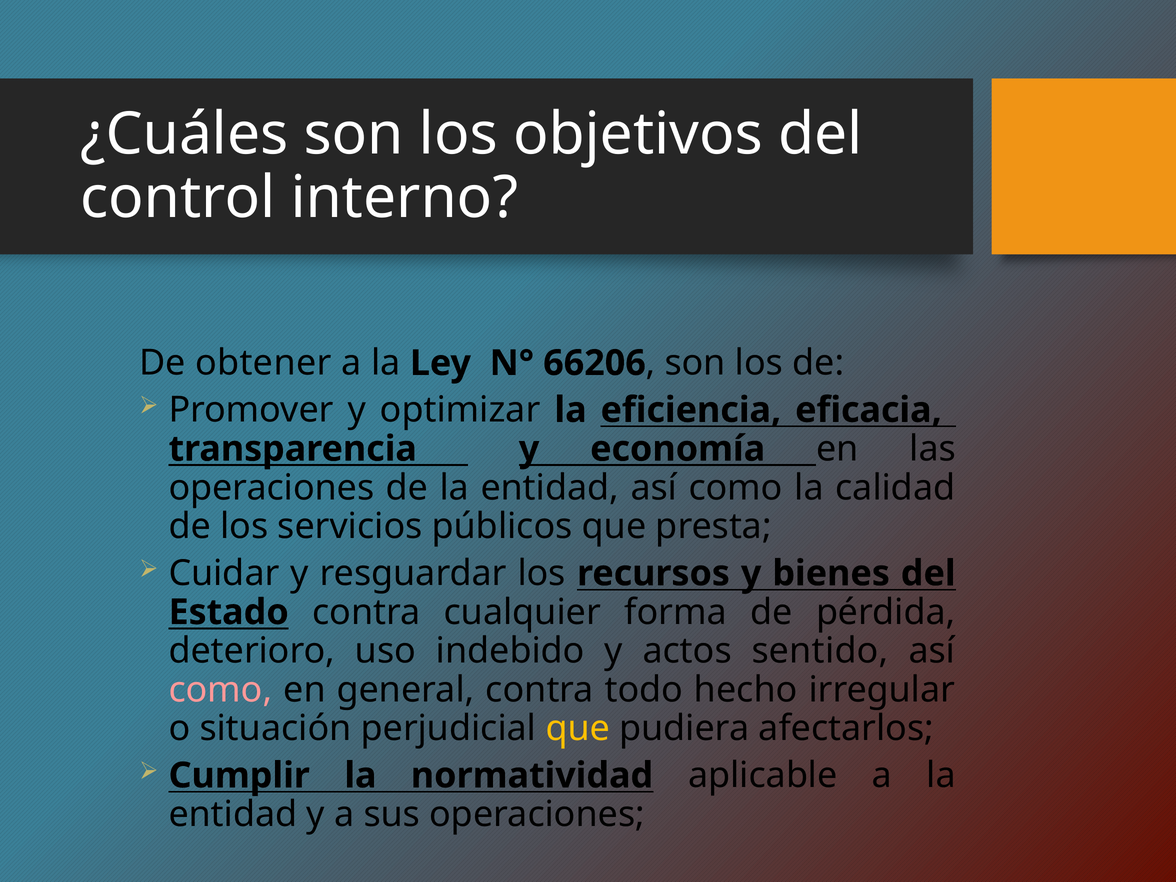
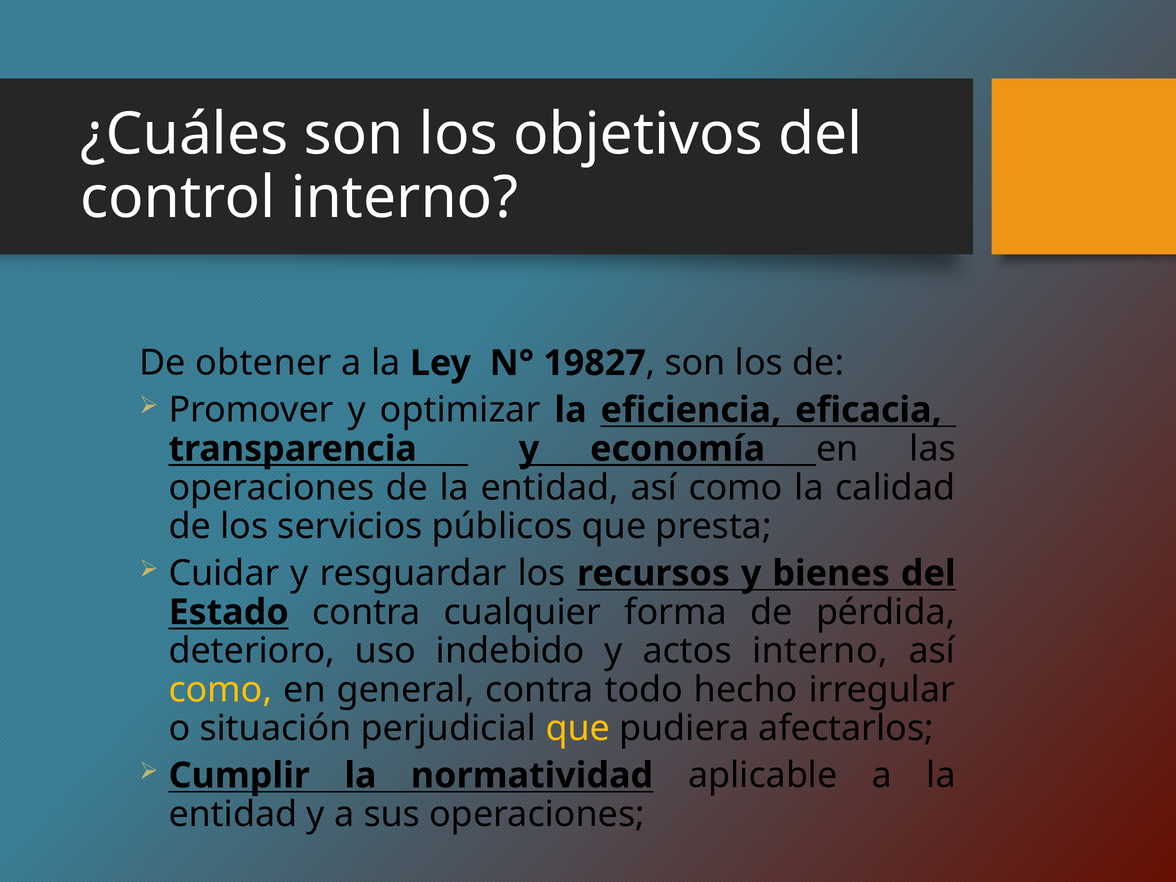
66206: 66206 -> 19827
actos sentido: sentido -> interno
como at (220, 690) colour: pink -> yellow
